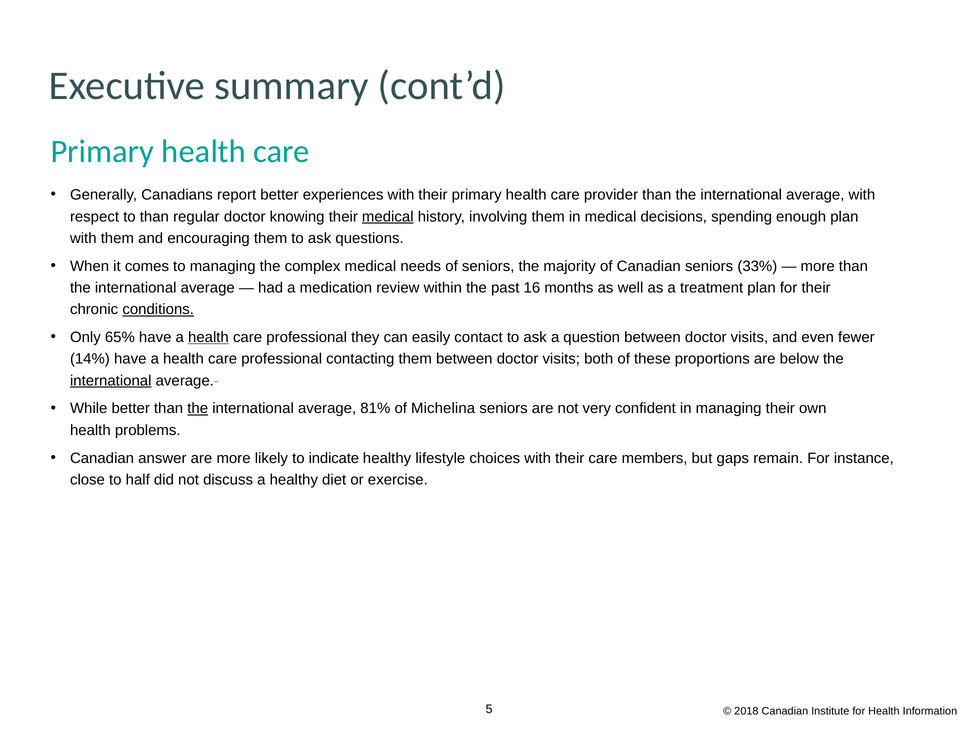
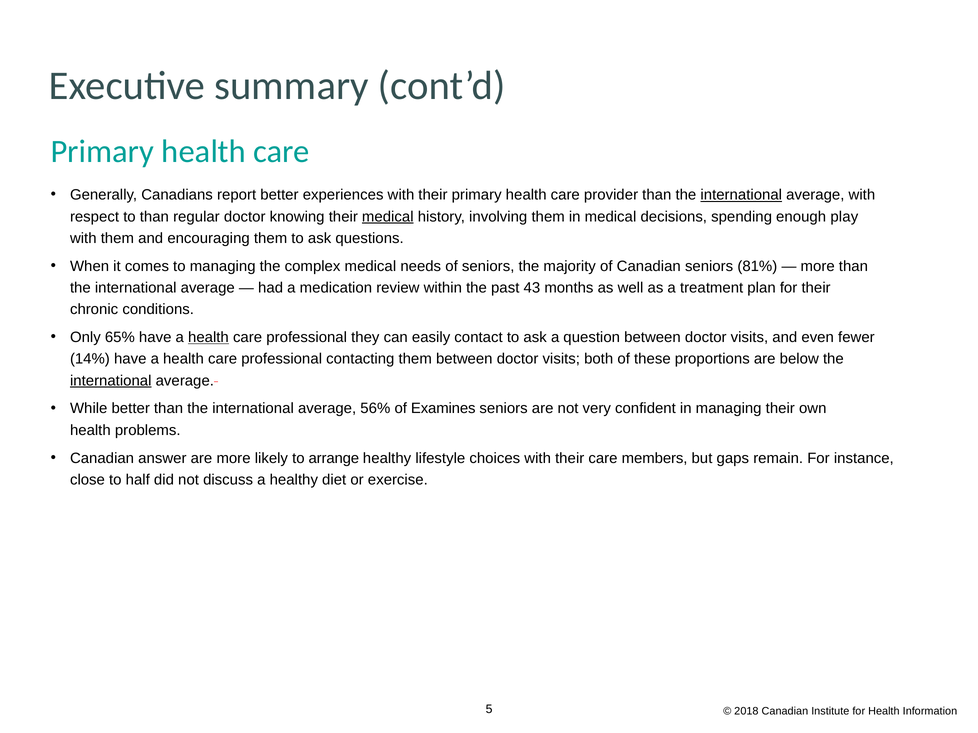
international at (741, 195) underline: none -> present
enough plan: plan -> play
33%: 33% -> 81%
16: 16 -> 43
conditions underline: present -> none
the at (198, 409) underline: present -> none
81%: 81% -> 56%
Michelina: Michelina -> Examines
indicate: indicate -> arrange
